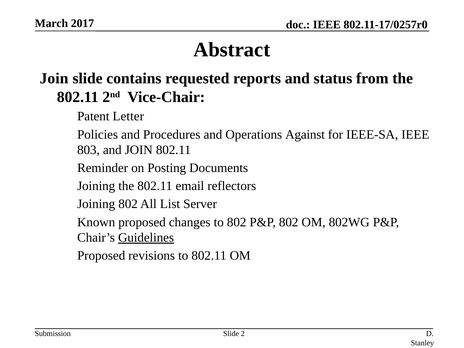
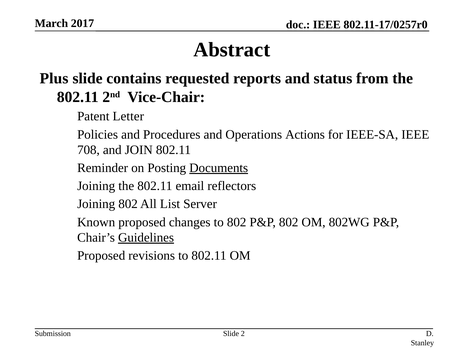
Join at (54, 78): Join -> Plus
Against: Against -> Actions
803: 803 -> 708
Documents underline: none -> present
